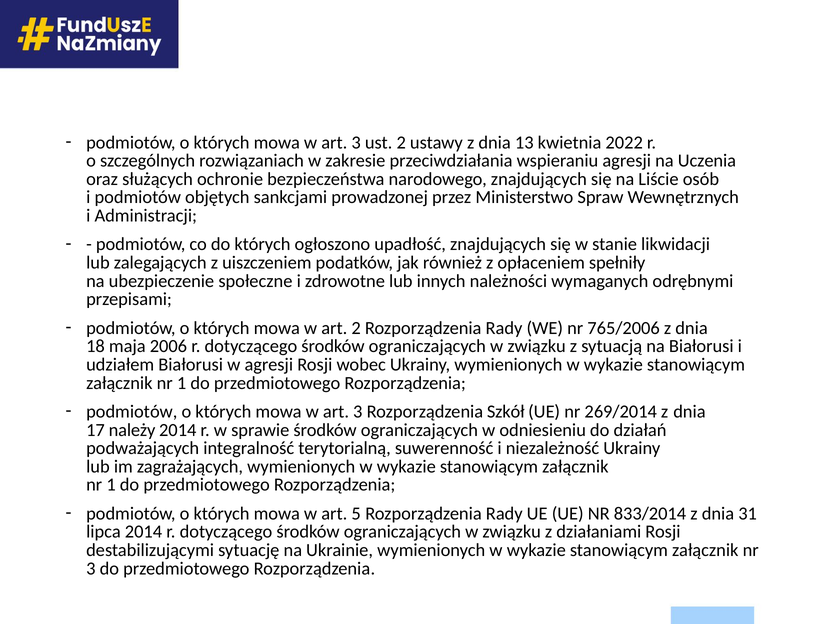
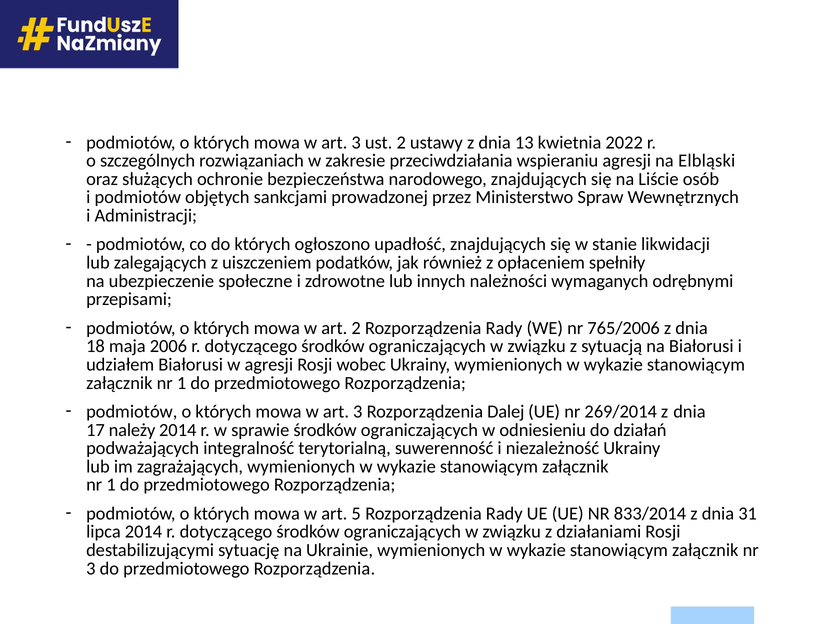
Uczenia: Uczenia -> Elbląski
Szkół: Szkół -> Dalej
